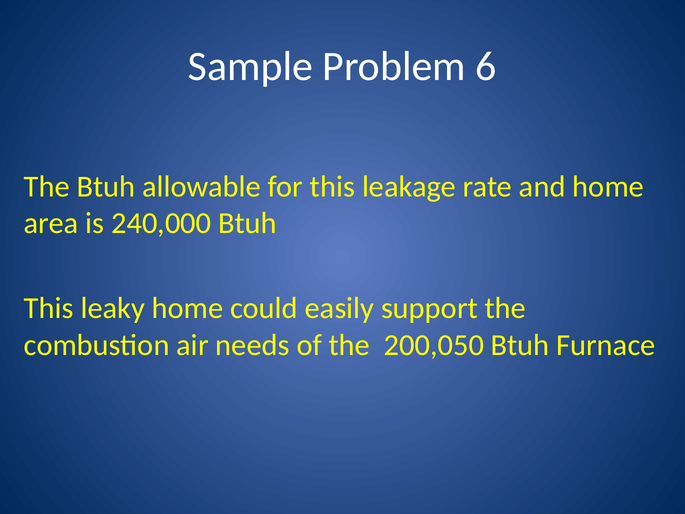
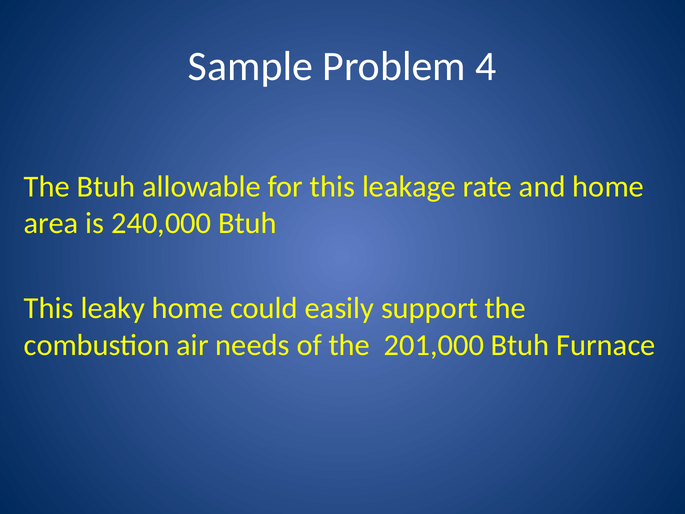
6: 6 -> 4
200,050: 200,050 -> 201,000
